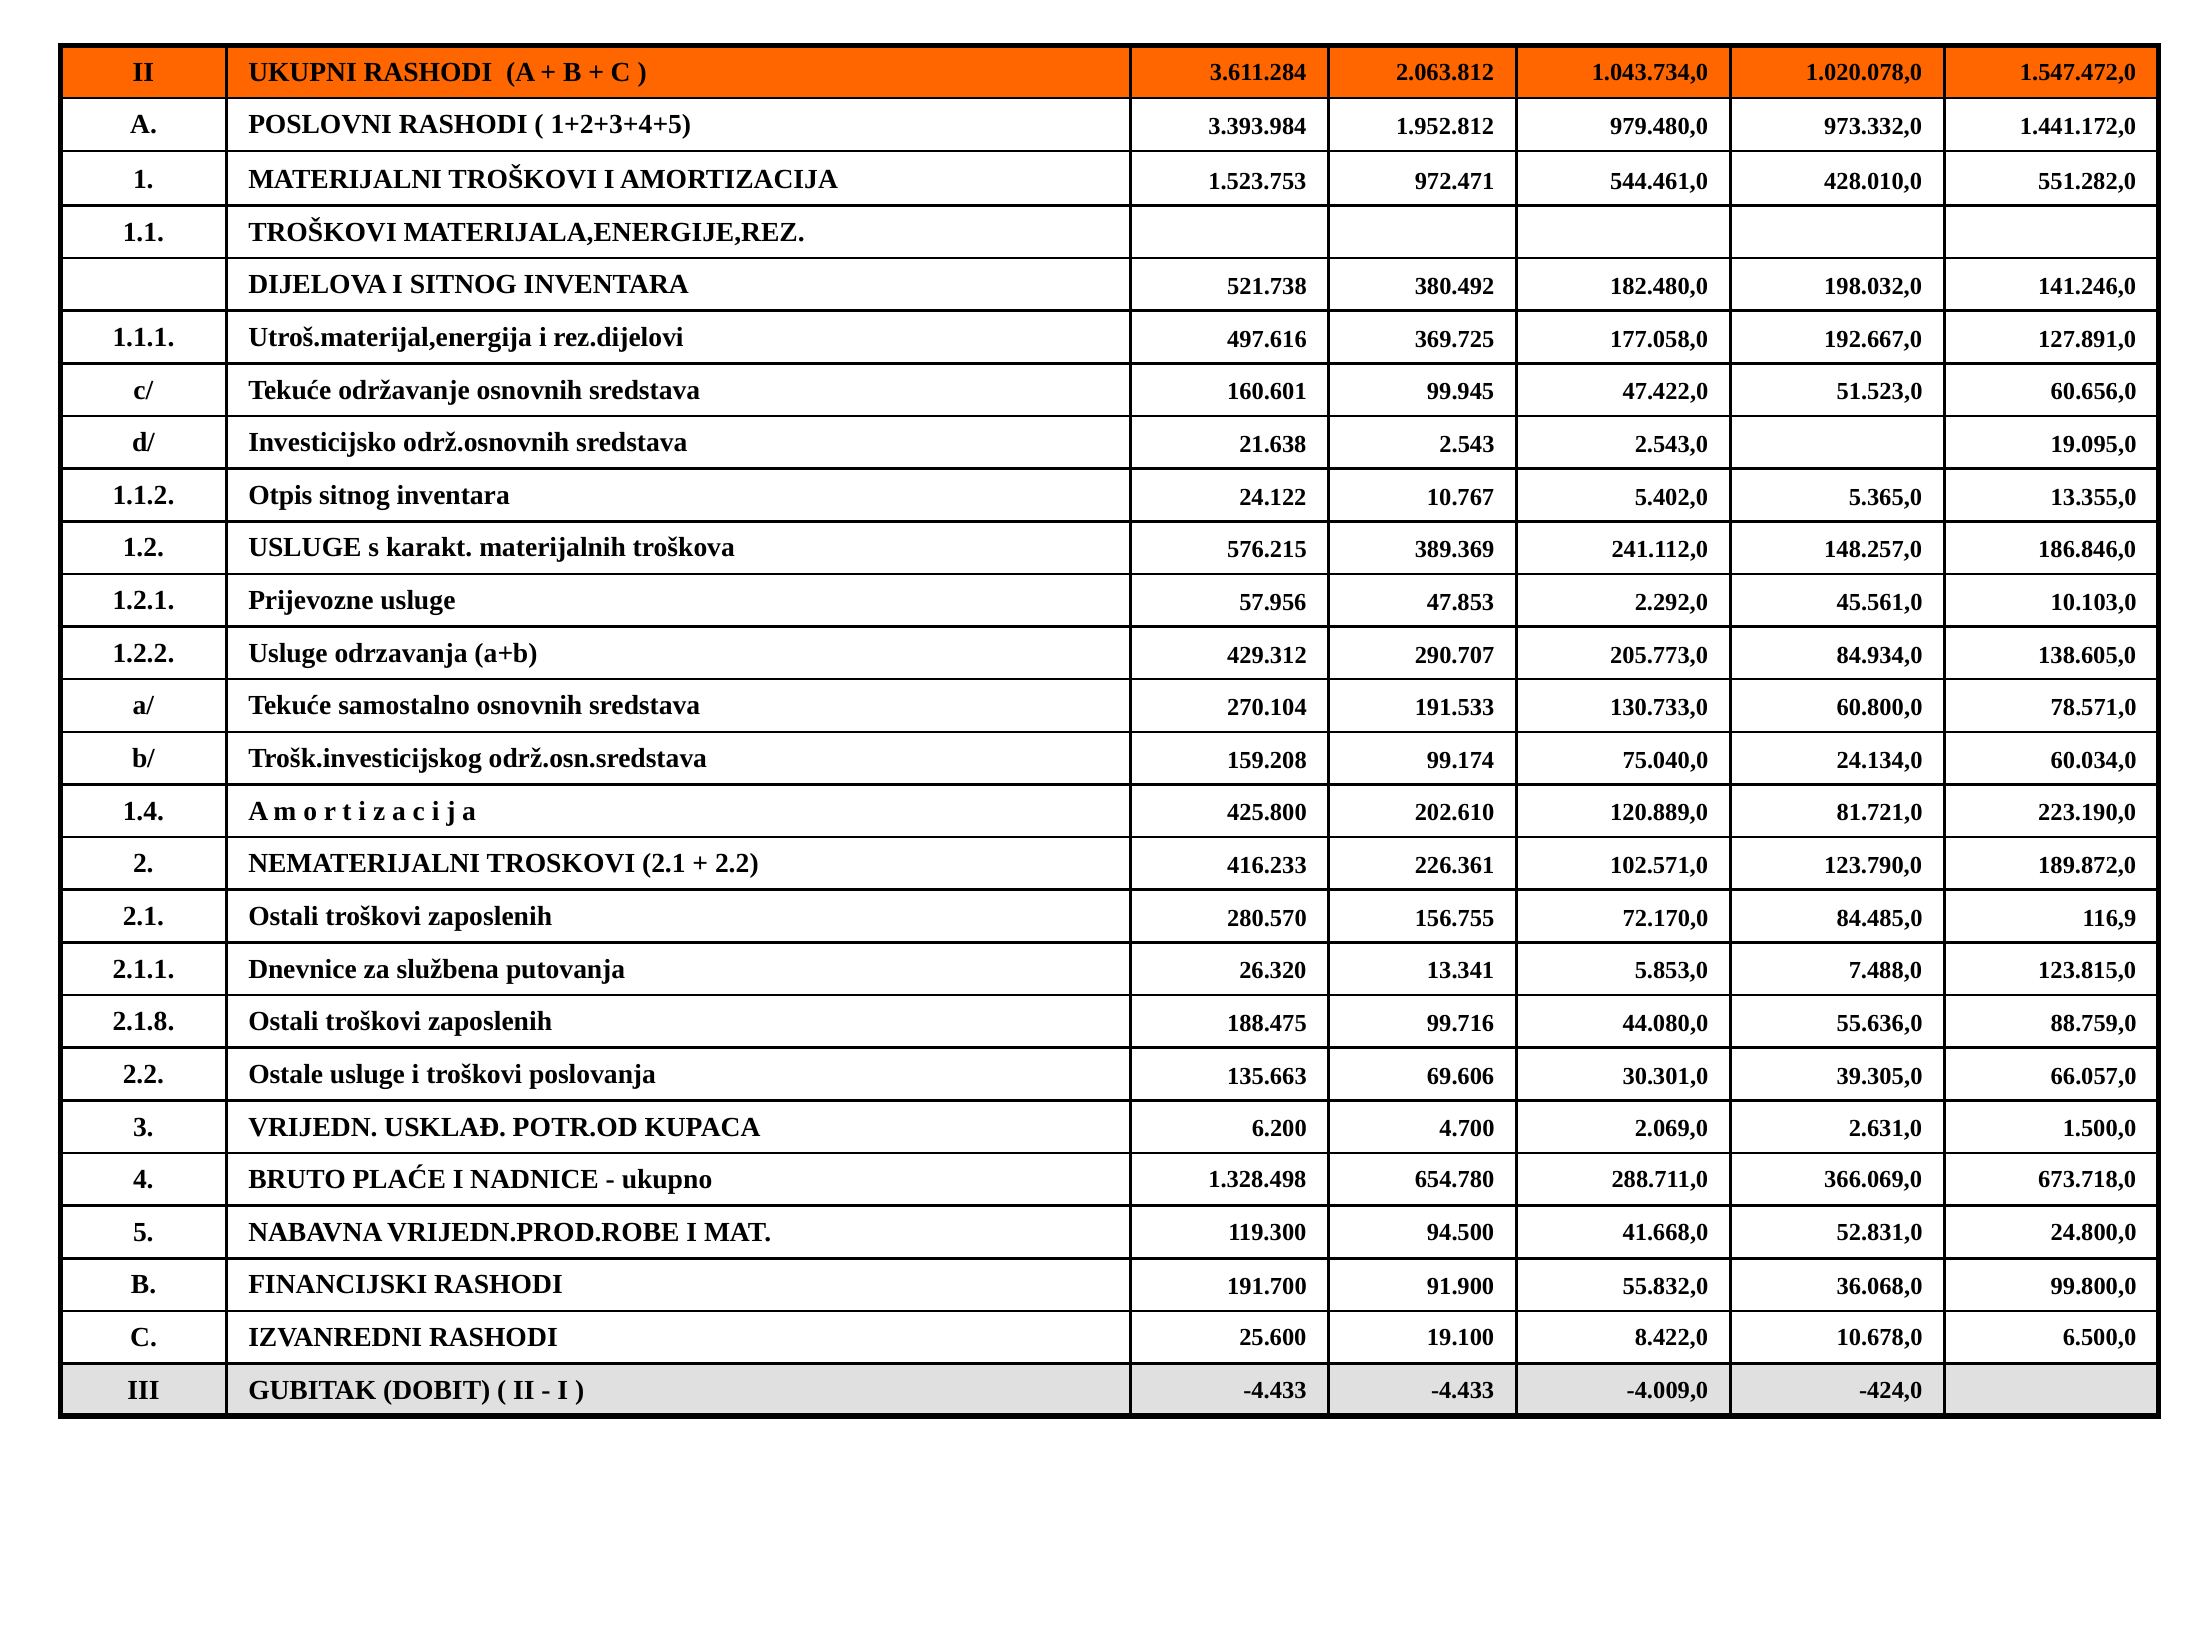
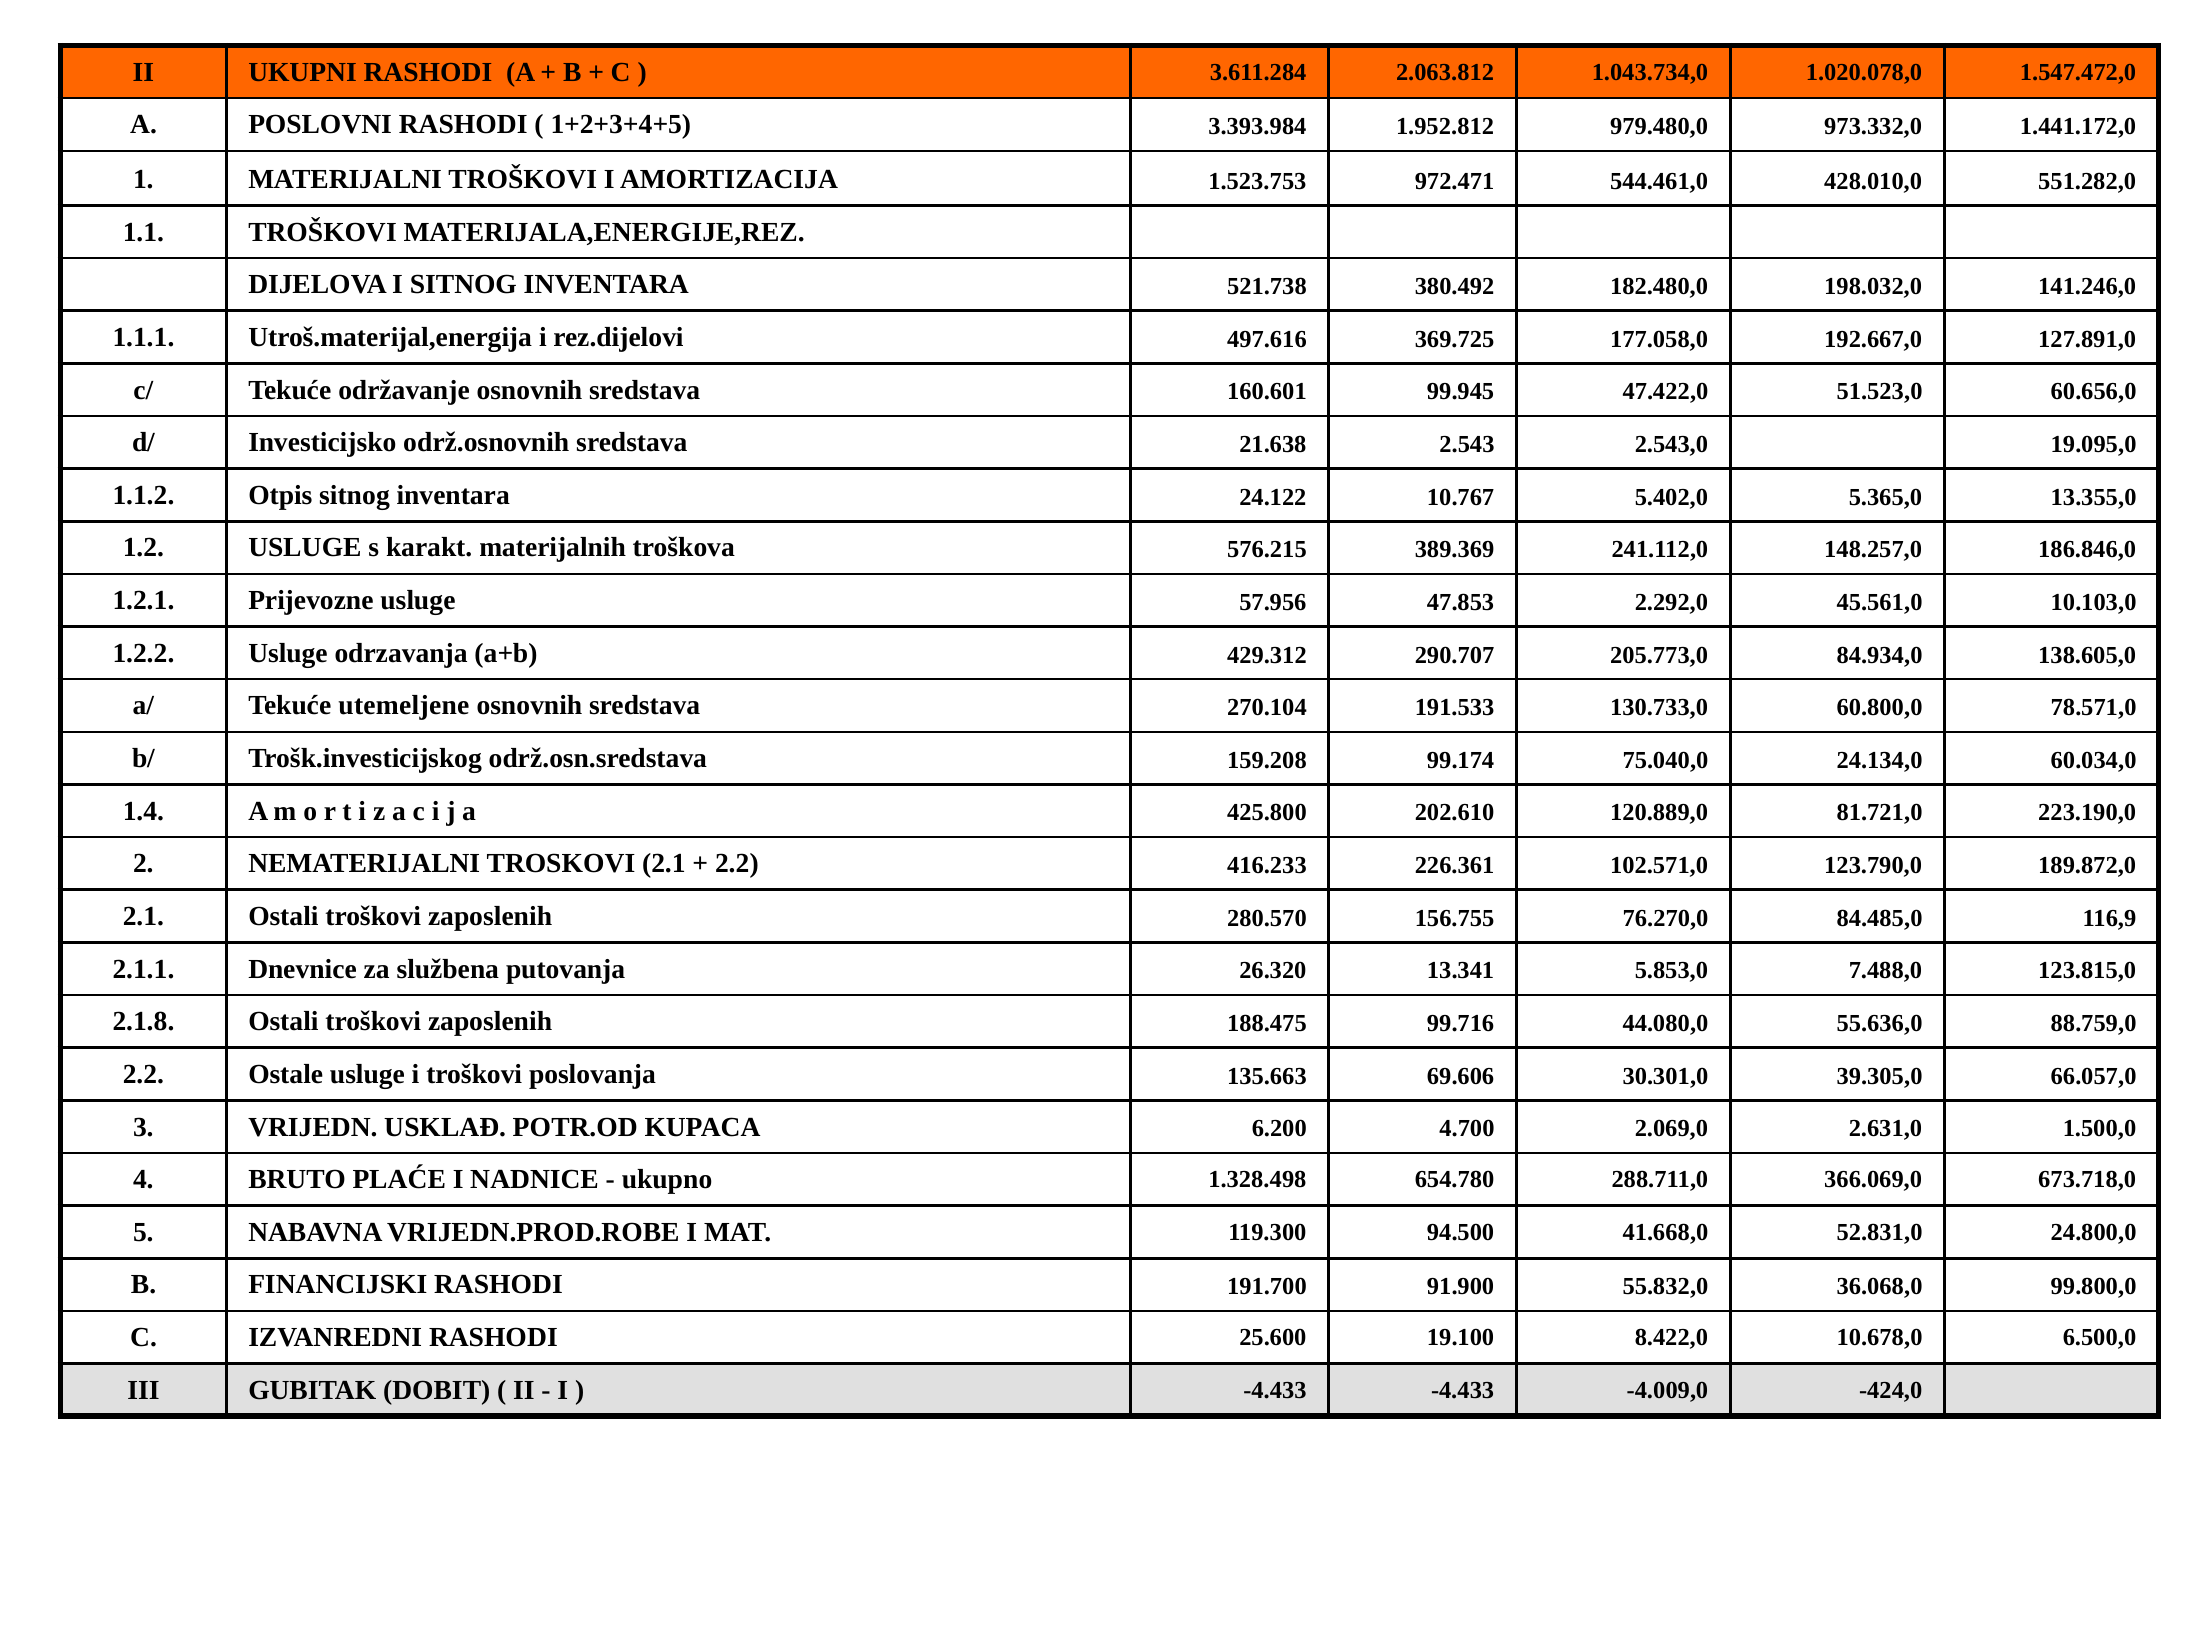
samostalno: samostalno -> utemeljene
72.170,0: 72.170,0 -> 76.270,0
